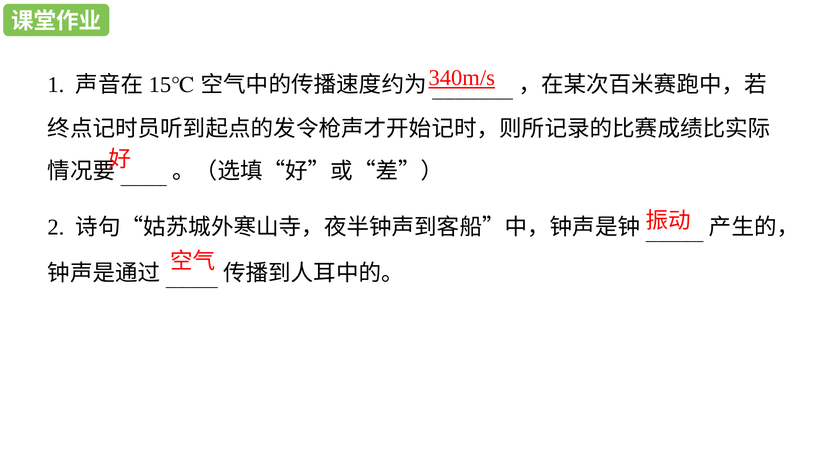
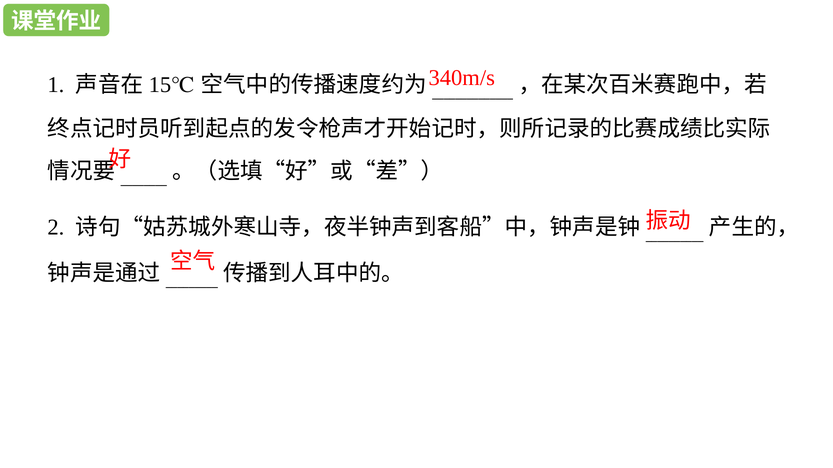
340m/s underline: present -> none
